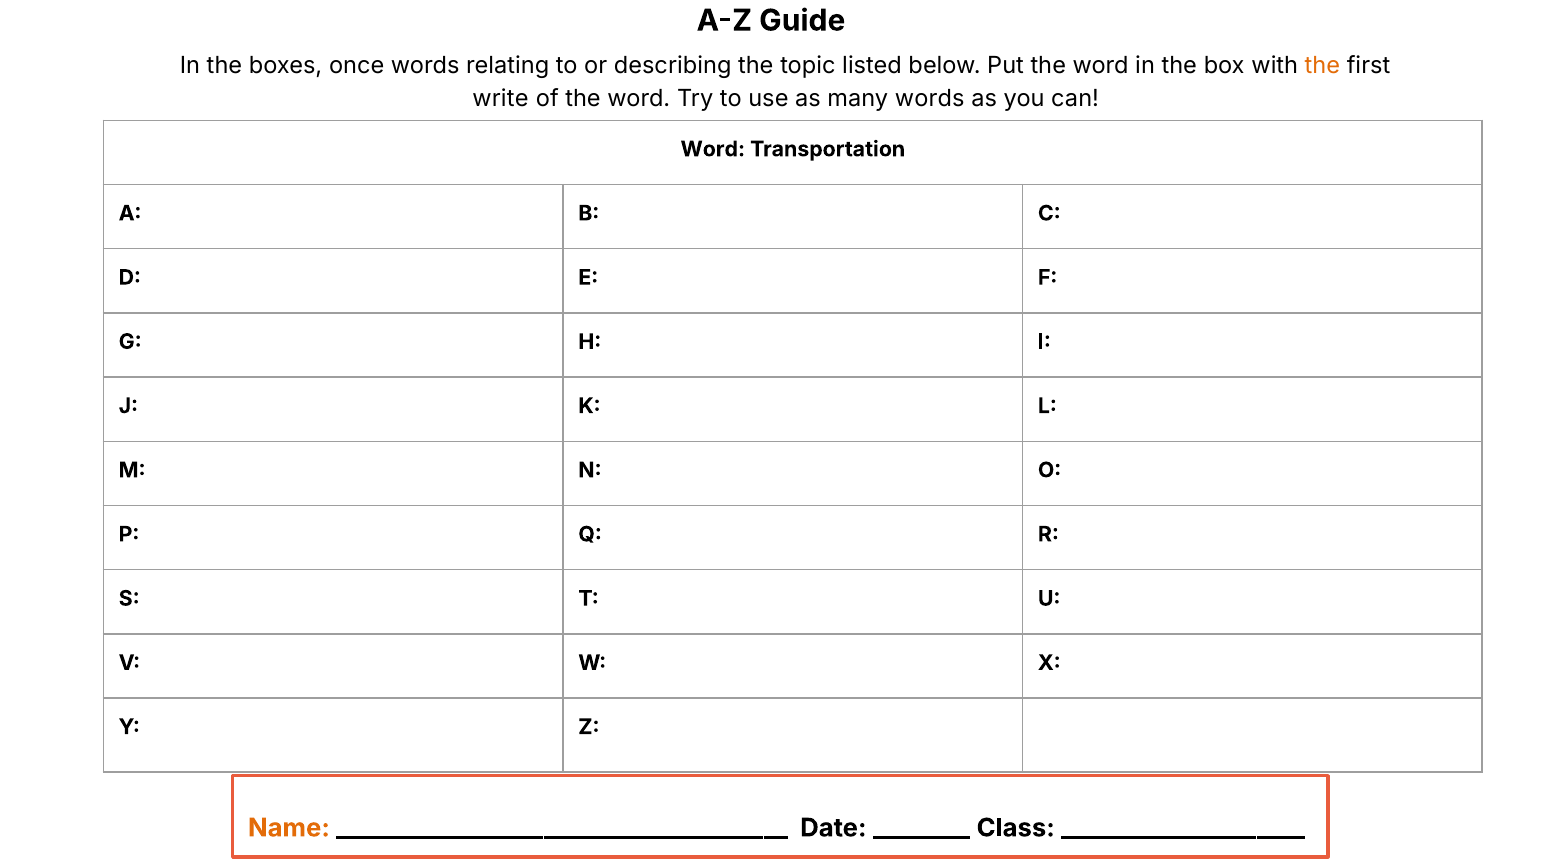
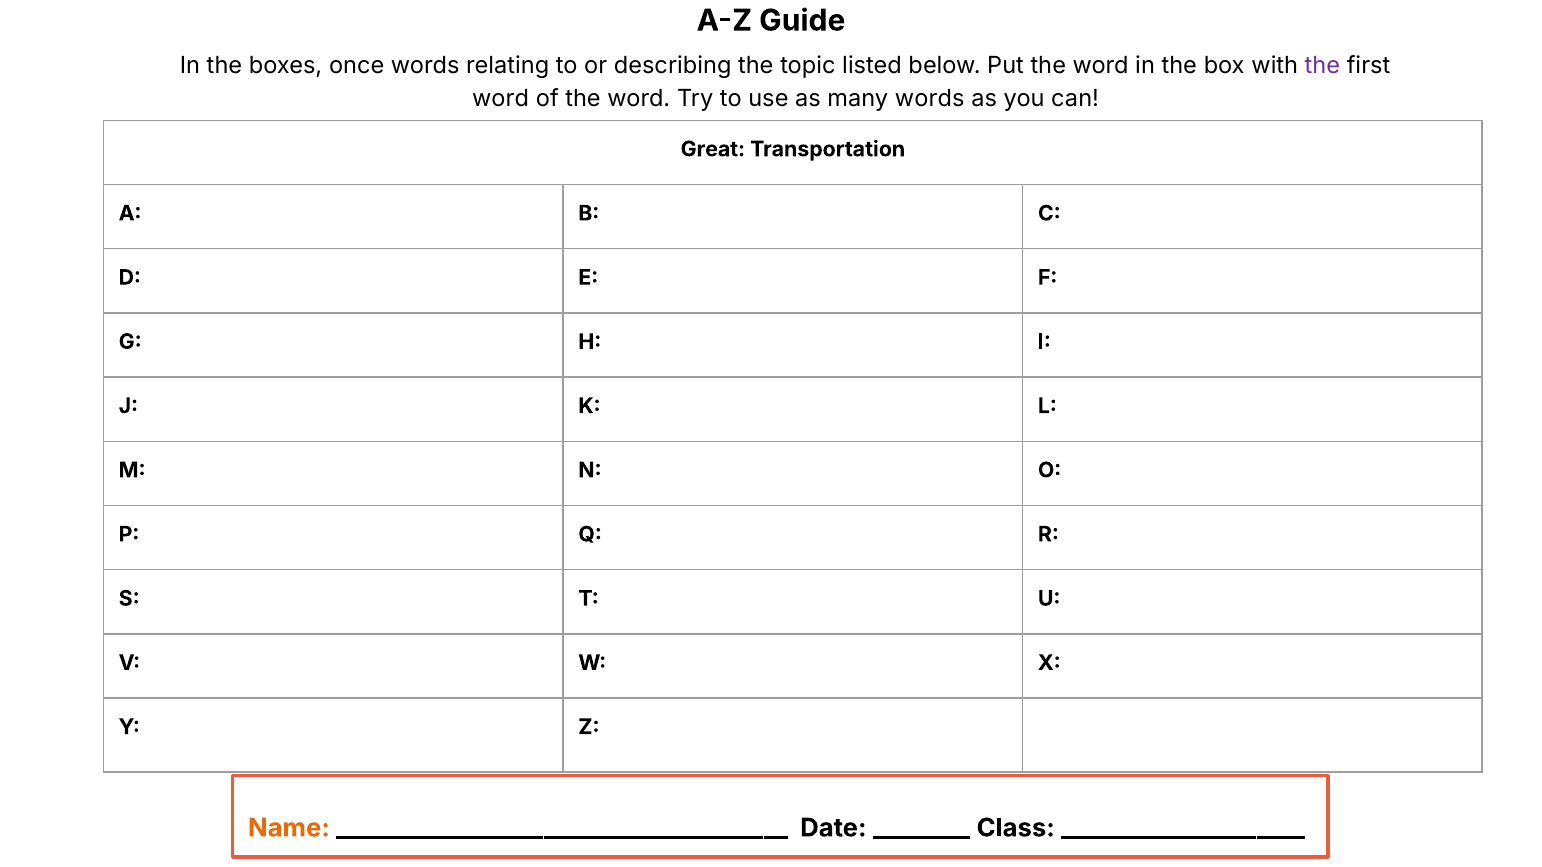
the at (1322, 66) colour: orange -> purple
write at (500, 99): write -> word
Word at (713, 149): Word -> Great
